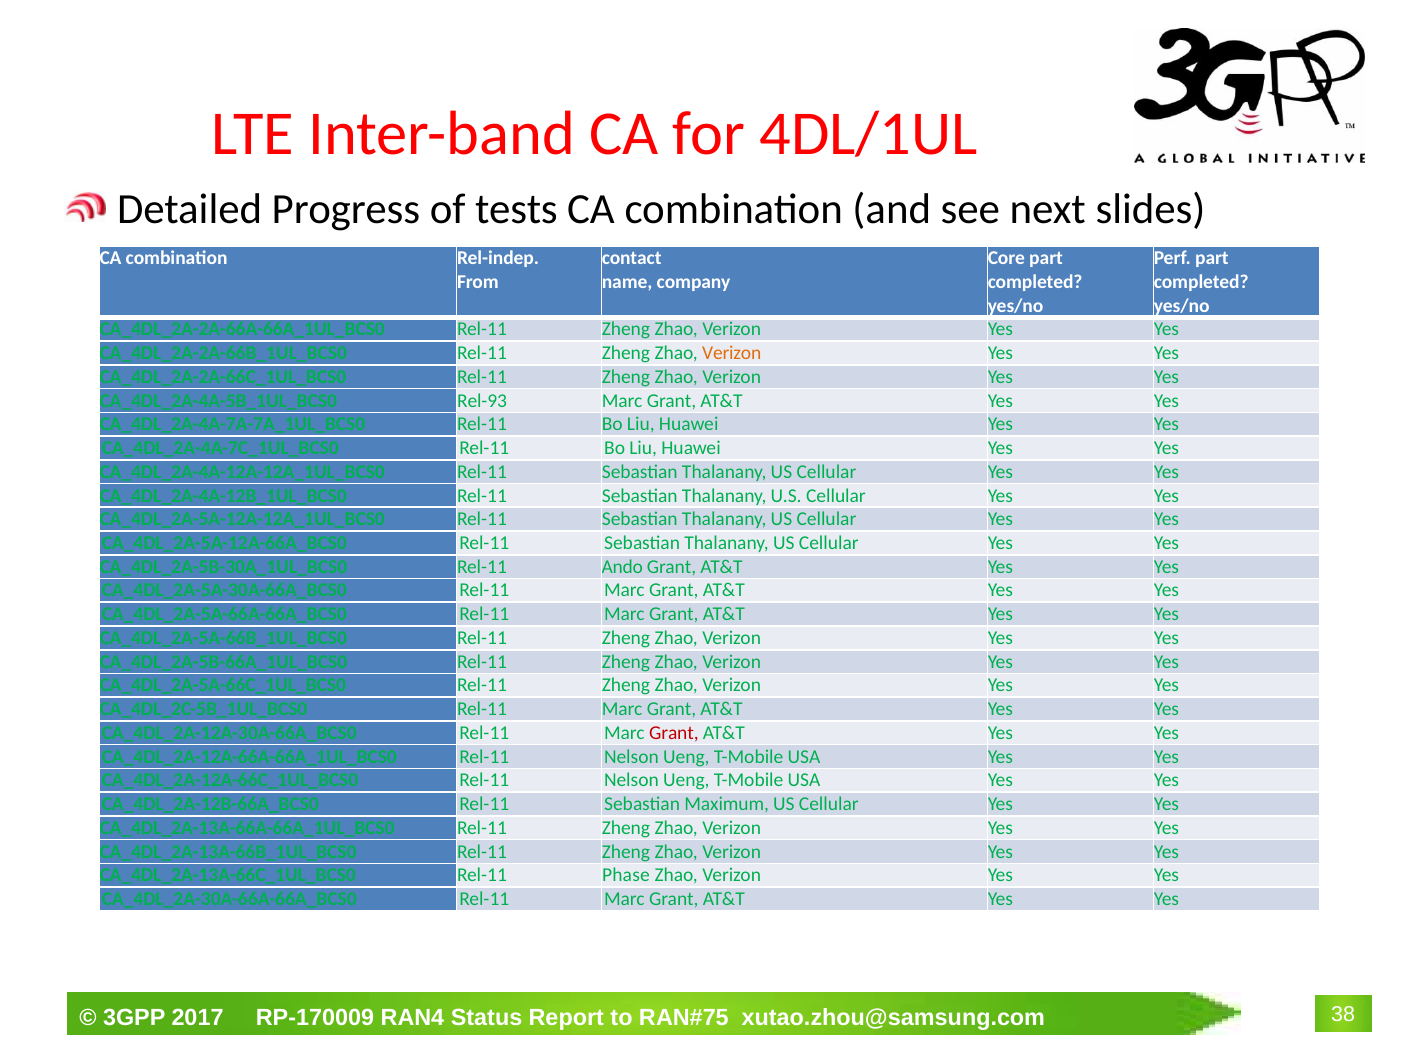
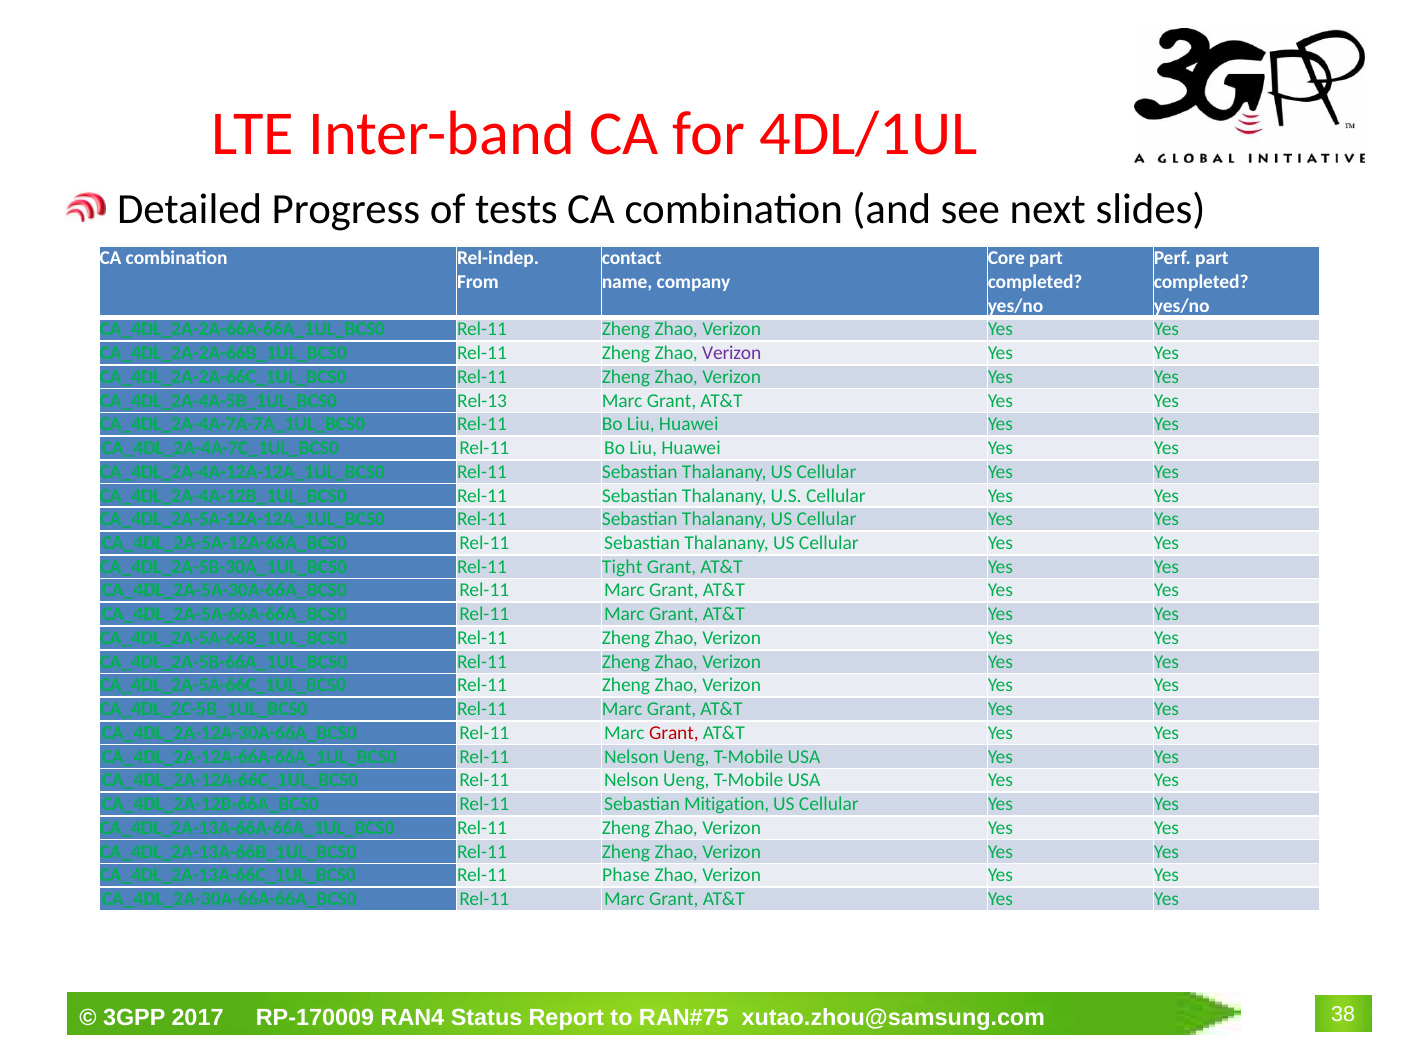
Verizon at (732, 353) colour: orange -> purple
Rel-93: Rel-93 -> Rel-13
Ando: Ando -> Tight
Maximum: Maximum -> Mitigation
